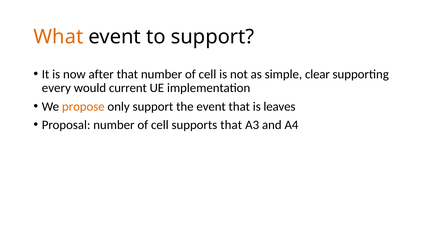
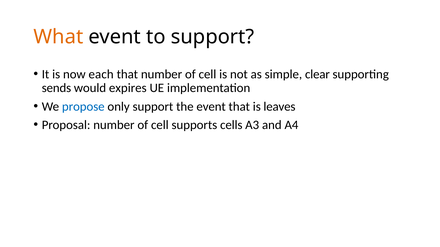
after: after -> each
every: every -> sends
current: current -> expires
propose colour: orange -> blue
supports that: that -> cells
